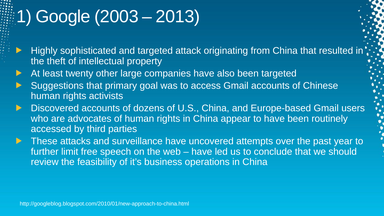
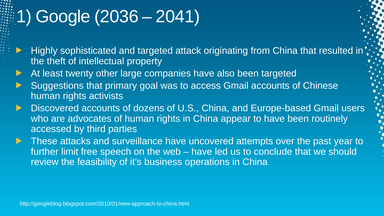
2003: 2003 -> 2036
2013: 2013 -> 2041
